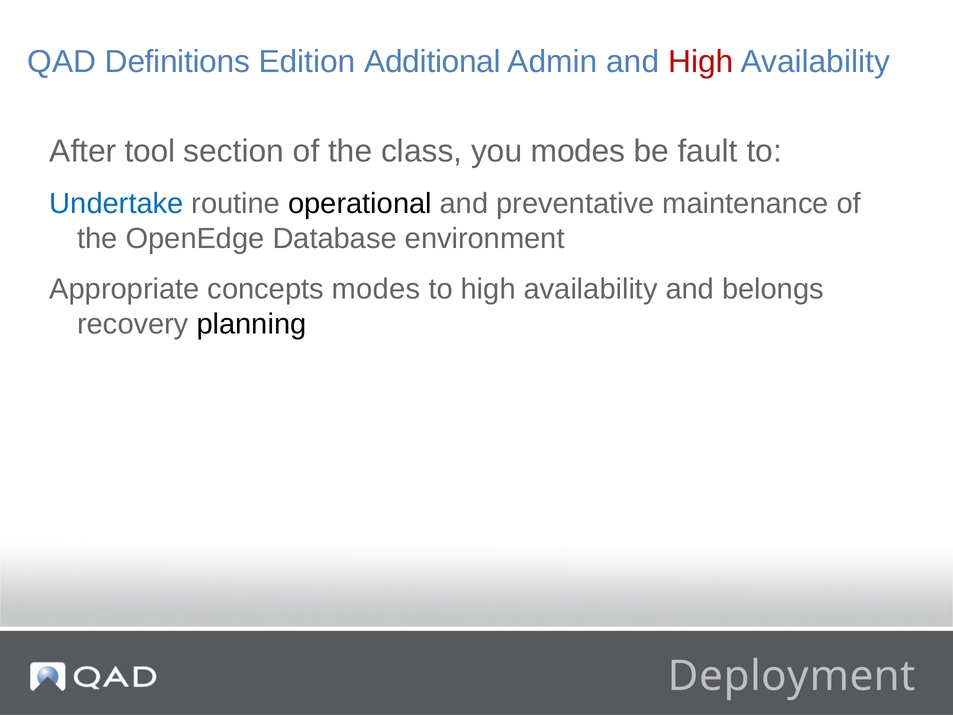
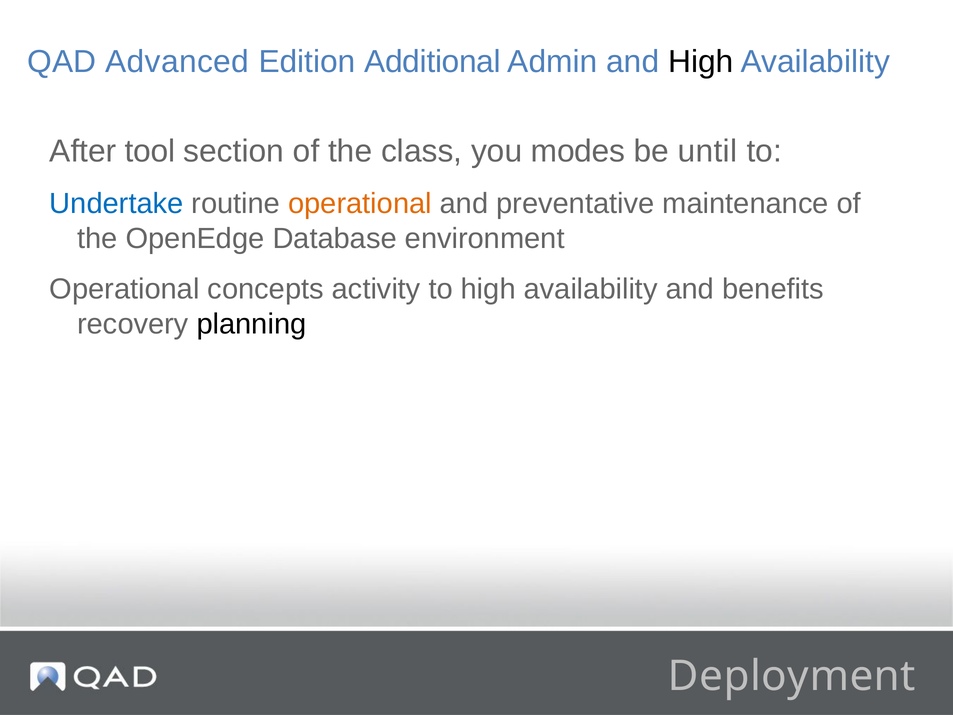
Definitions: Definitions -> Advanced
High at (701, 62) colour: red -> black
fault: fault -> until
operational at (360, 204) colour: black -> orange
Appropriate at (125, 289): Appropriate -> Operational
concepts modes: modes -> activity
belongs: belongs -> benefits
